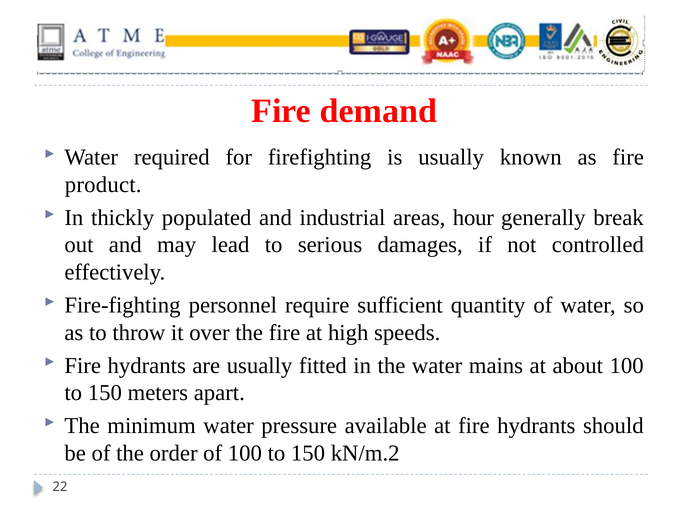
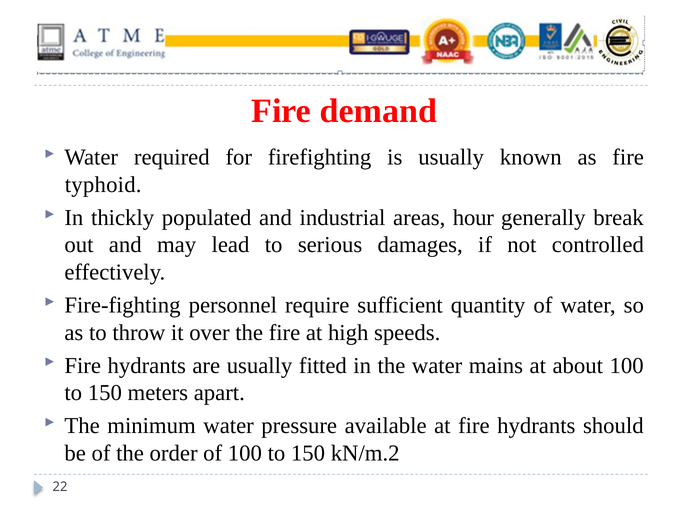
product: product -> typhoid
